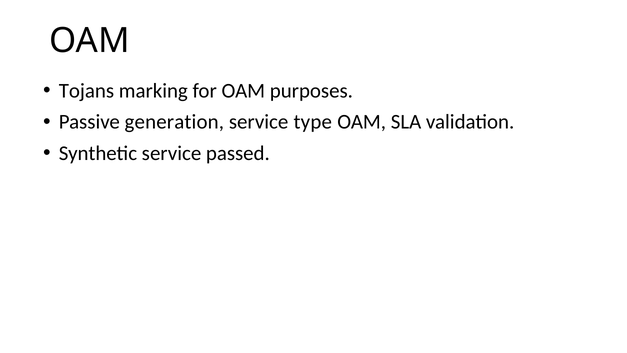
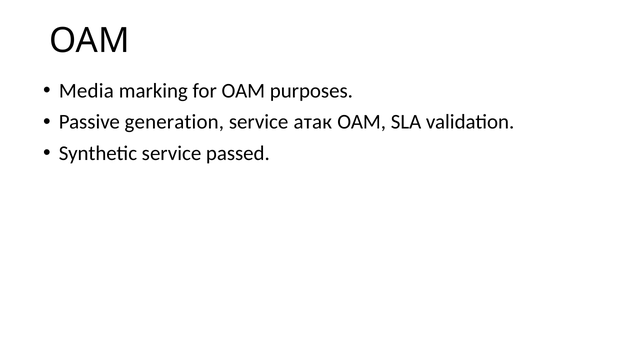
Tojans: Tojans -> Media
type: type -> атак
